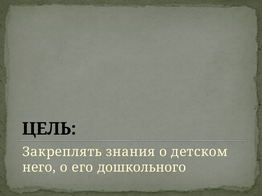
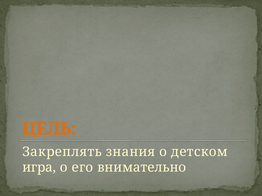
ЦЕЛЬ colour: black -> orange
него: него -> игра
дошкольного: дошкольного -> внимательно
